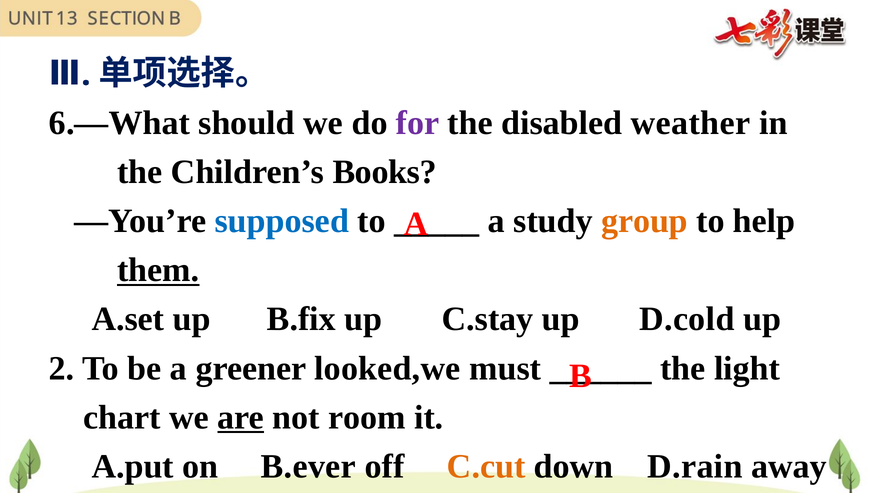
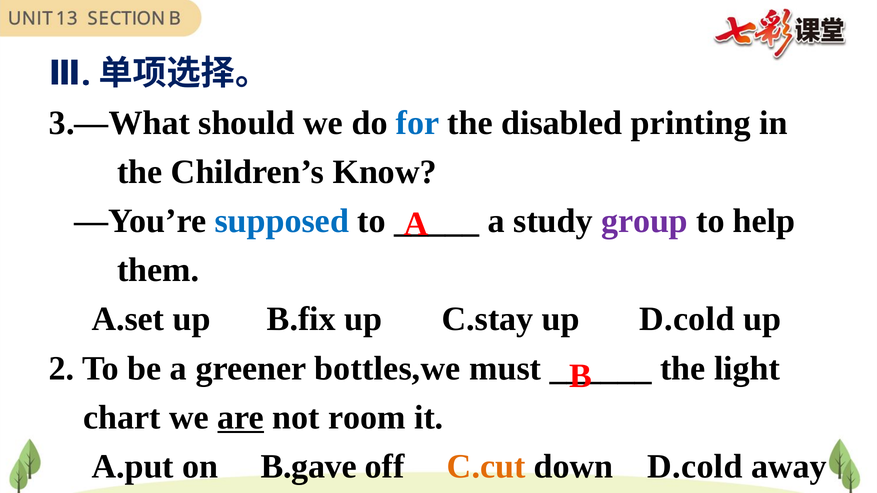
6.—What: 6.—What -> 3.—What
for colour: purple -> blue
weather: weather -> printing
Books: Books -> Know
group colour: orange -> purple
them underline: present -> none
looked,we: looked,we -> bottles,we
B.ever: B.ever -> B.gave
down D.rain: D.rain -> D.cold
